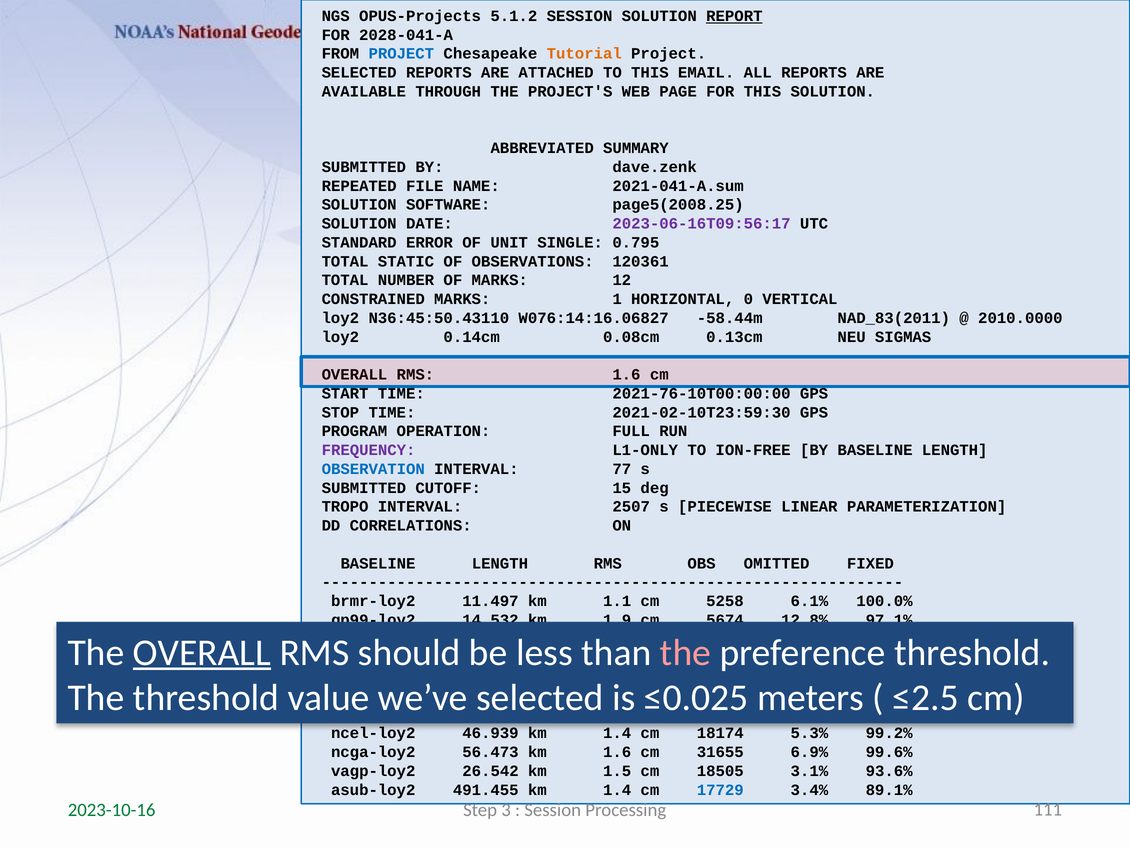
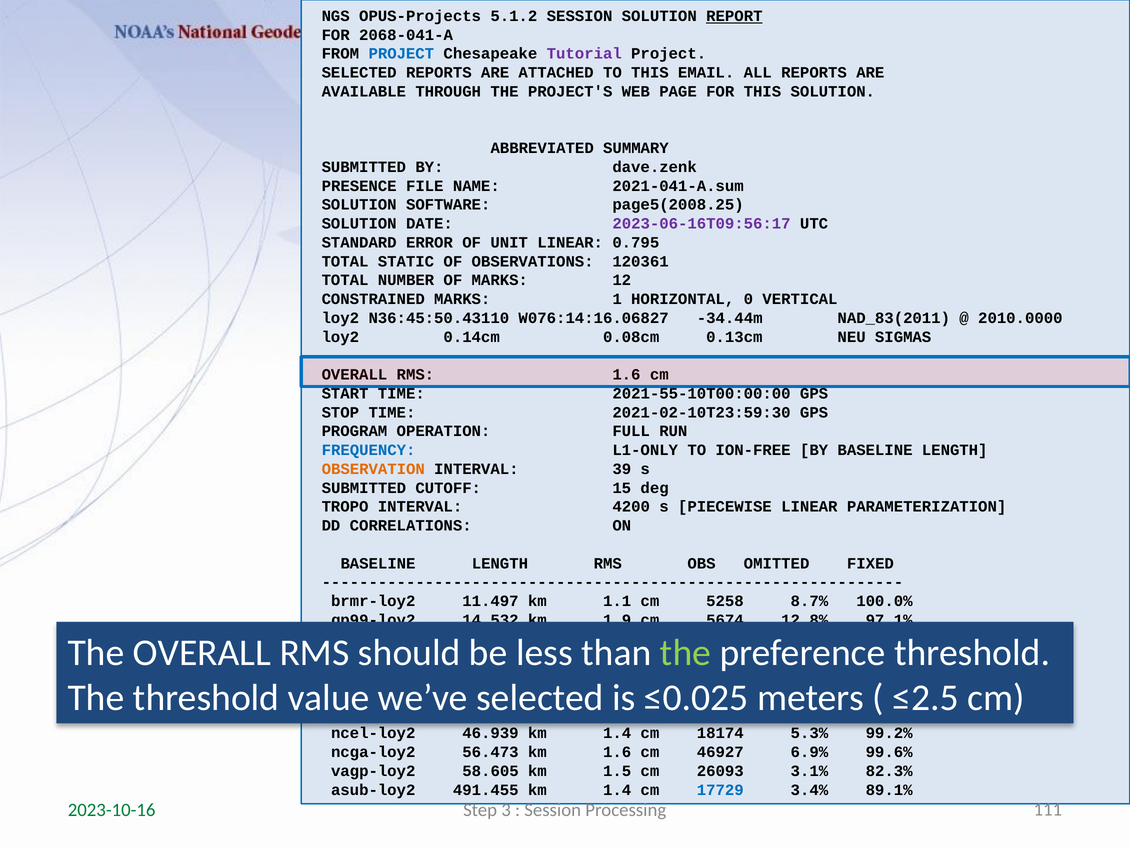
2028-041-A: 2028-041-A -> 2068-041-A
Tutorial colour: orange -> purple
REPEATED: REPEATED -> PRESENCE
UNIT SINGLE: SINGLE -> LINEAR
-58.44m: -58.44m -> -34.44m
2021-76-10T00:00:00: 2021-76-10T00:00:00 -> 2021-55-10T00:00:00
FREQUENCY colour: purple -> blue
OBSERVATION colour: blue -> orange
77: 77 -> 39
2507: 2507 -> 4200
6.1%: 6.1% -> 8.7%
OVERALL at (202, 652) underline: present -> none
the at (686, 652) colour: pink -> light green
31655: 31655 -> 46927
26.542: 26.542 -> 58.605
18505: 18505 -> 26093
93.6%: 93.6% -> 82.3%
